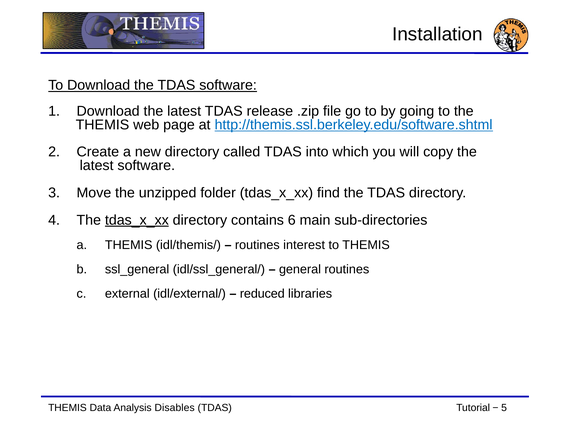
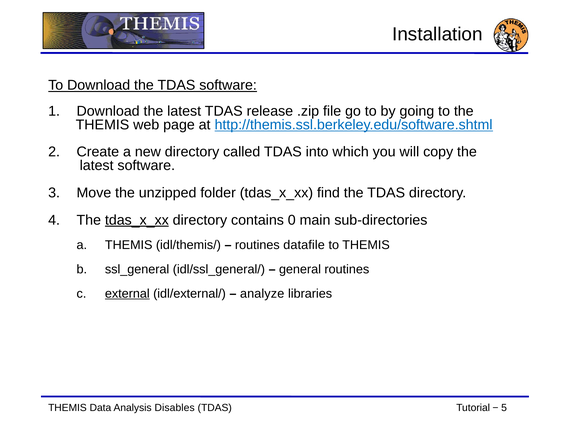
6: 6 -> 0
interest: interest -> datafile
external underline: none -> present
reduced: reduced -> analyze
